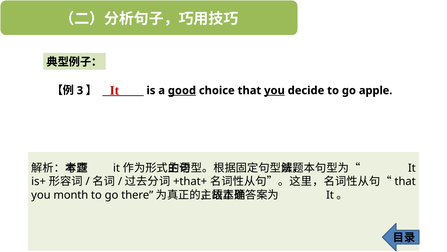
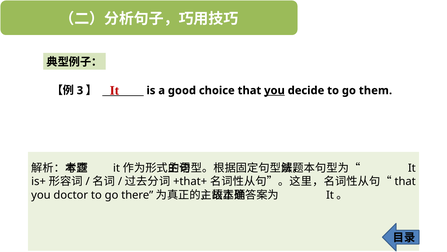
good underline: present -> none
apple: apple -> them
month: month -> doctor
